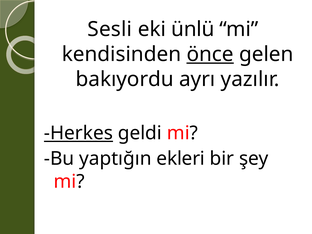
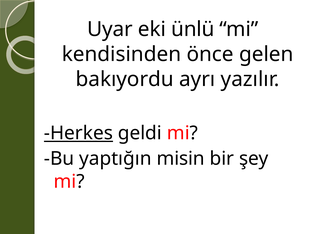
Sesli: Sesli -> Uyar
önce underline: present -> none
ekleri: ekleri -> misin
